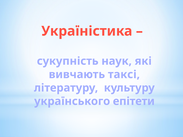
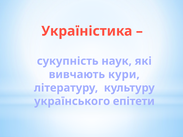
таксі: таксі -> кури
